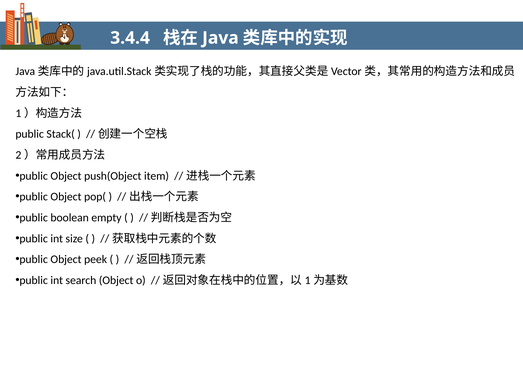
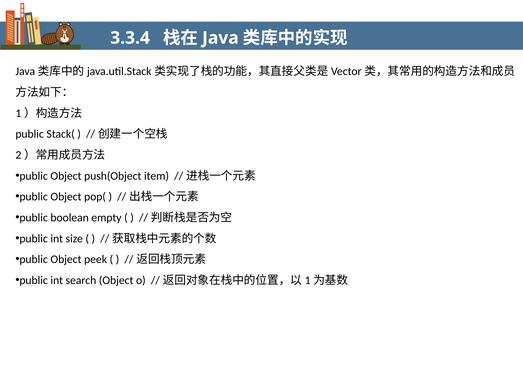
3.4.4: 3.4.4 -> 3.3.4
